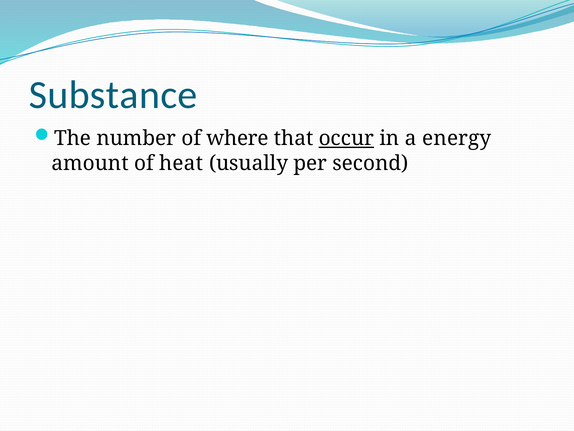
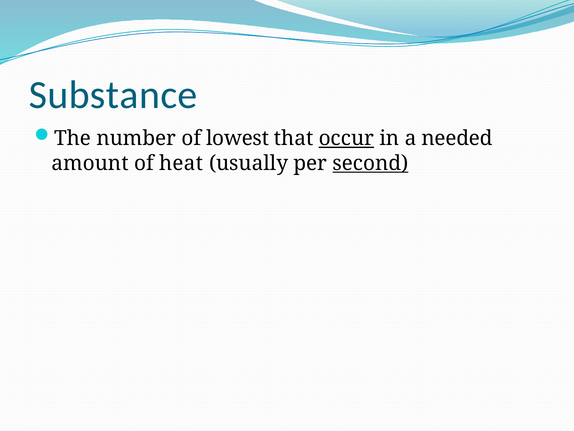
where: where -> lowest
energy: energy -> needed
second underline: none -> present
